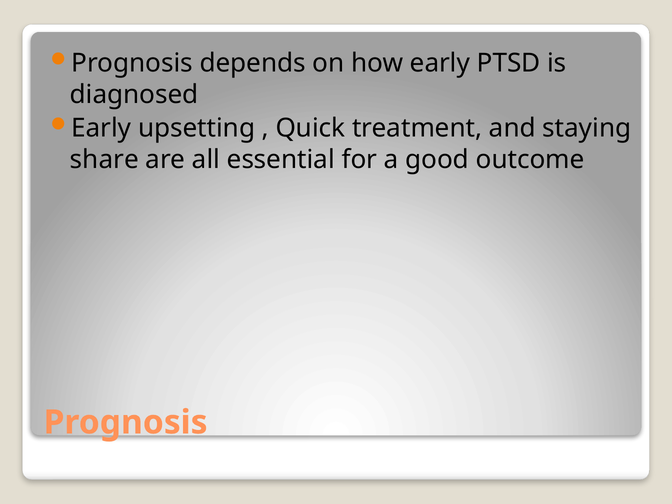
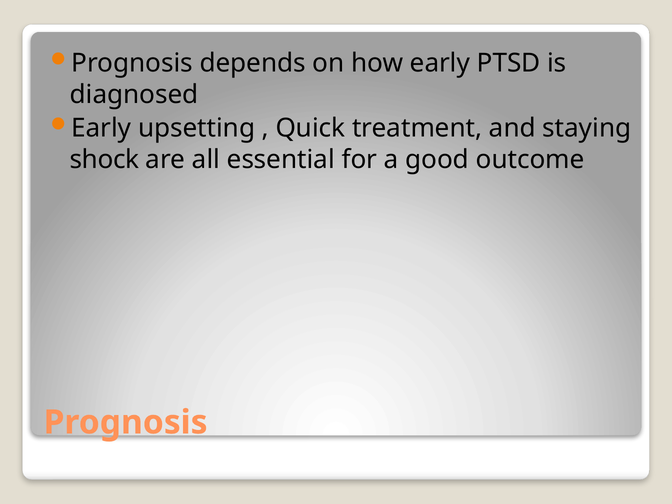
share: share -> shock
